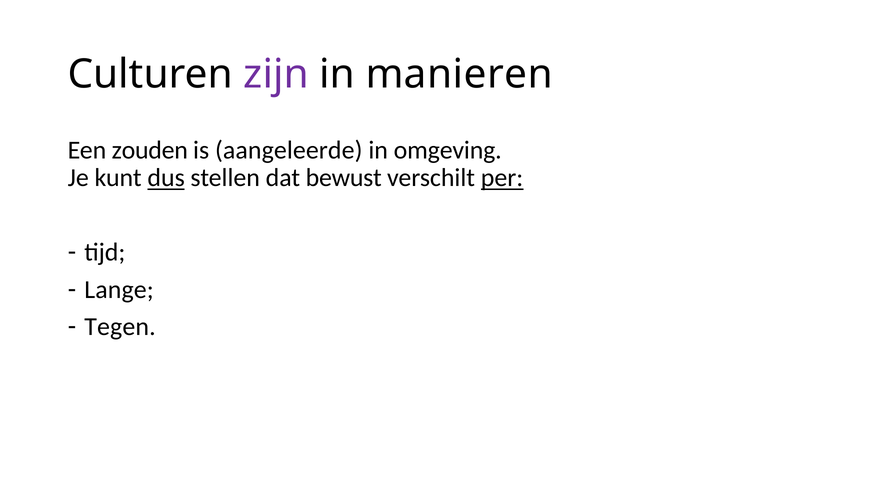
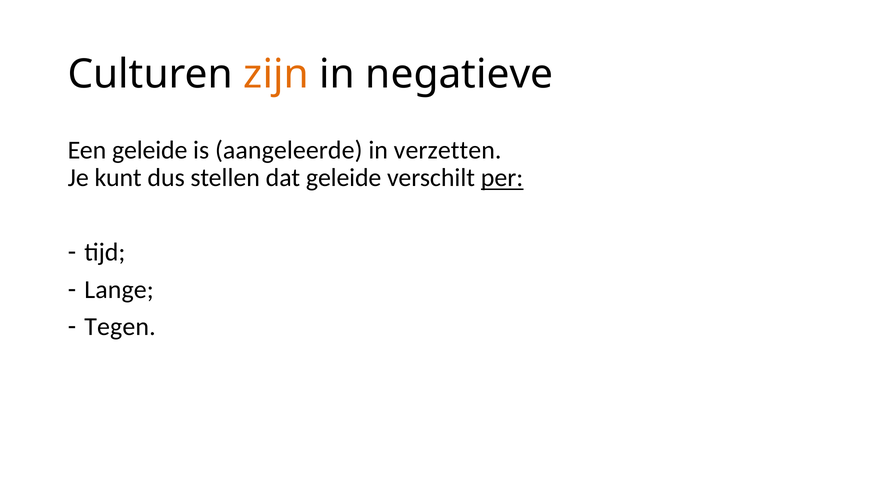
zijn colour: purple -> orange
manieren: manieren -> negatieve
Een zouden: zouden -> geleide
omgeving: omgeving -> verzetten
dus underline: present -> none
dat bewust: bewust -> geleide
